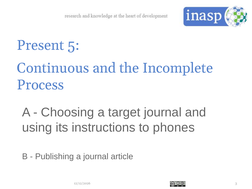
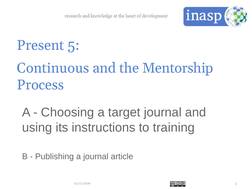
Incomplete: Incomplete -> Mentorship
phones: phones -> training
